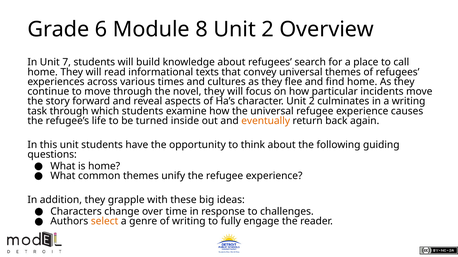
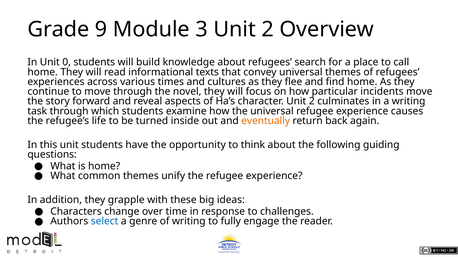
6: 6 -> 9
8: 8 -> 3
7: 7 -> 0
select colour: orange -> blue
